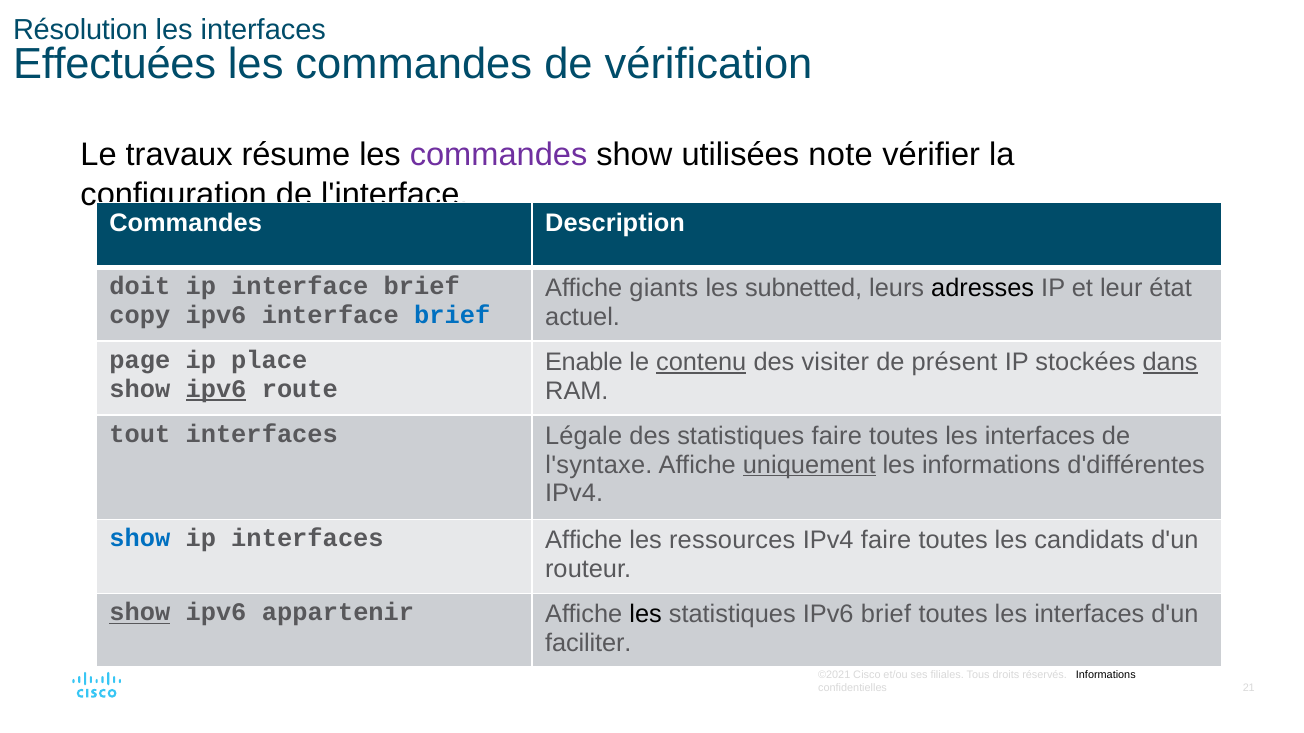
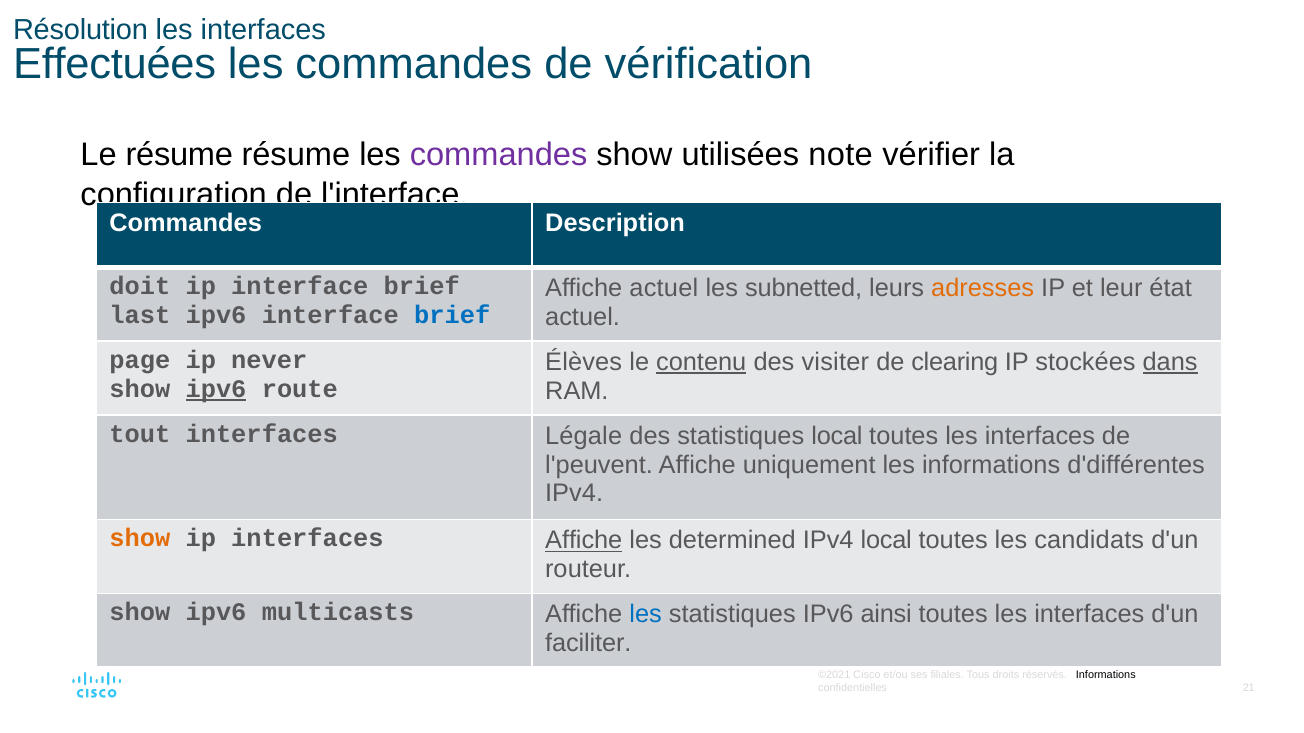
Le travaux: travaux -> résume
Affiche giants: giants -> actuel
adresses colour: black -> orange
copy: copy -> last
Enable: Enable -> Élèves
présent: présent -> clearing
place: place -> never
statistiques faire: faire -> local
l'syntaxe: l'syntaxe -> l'peuvent
uniquement underline: present -> none
show at (140, 539) colour: blue -> orange
Affiche at (584, 541) underline: none -> present
ressources: ressources -> determined
IPv4 faire: faire -> local
show at (140, 613) underline: present -> none
appartenir: appartenir -> multicasts
les at (646, 615) colour: black -> blue
IPv6 brief: brief -> ainsi
